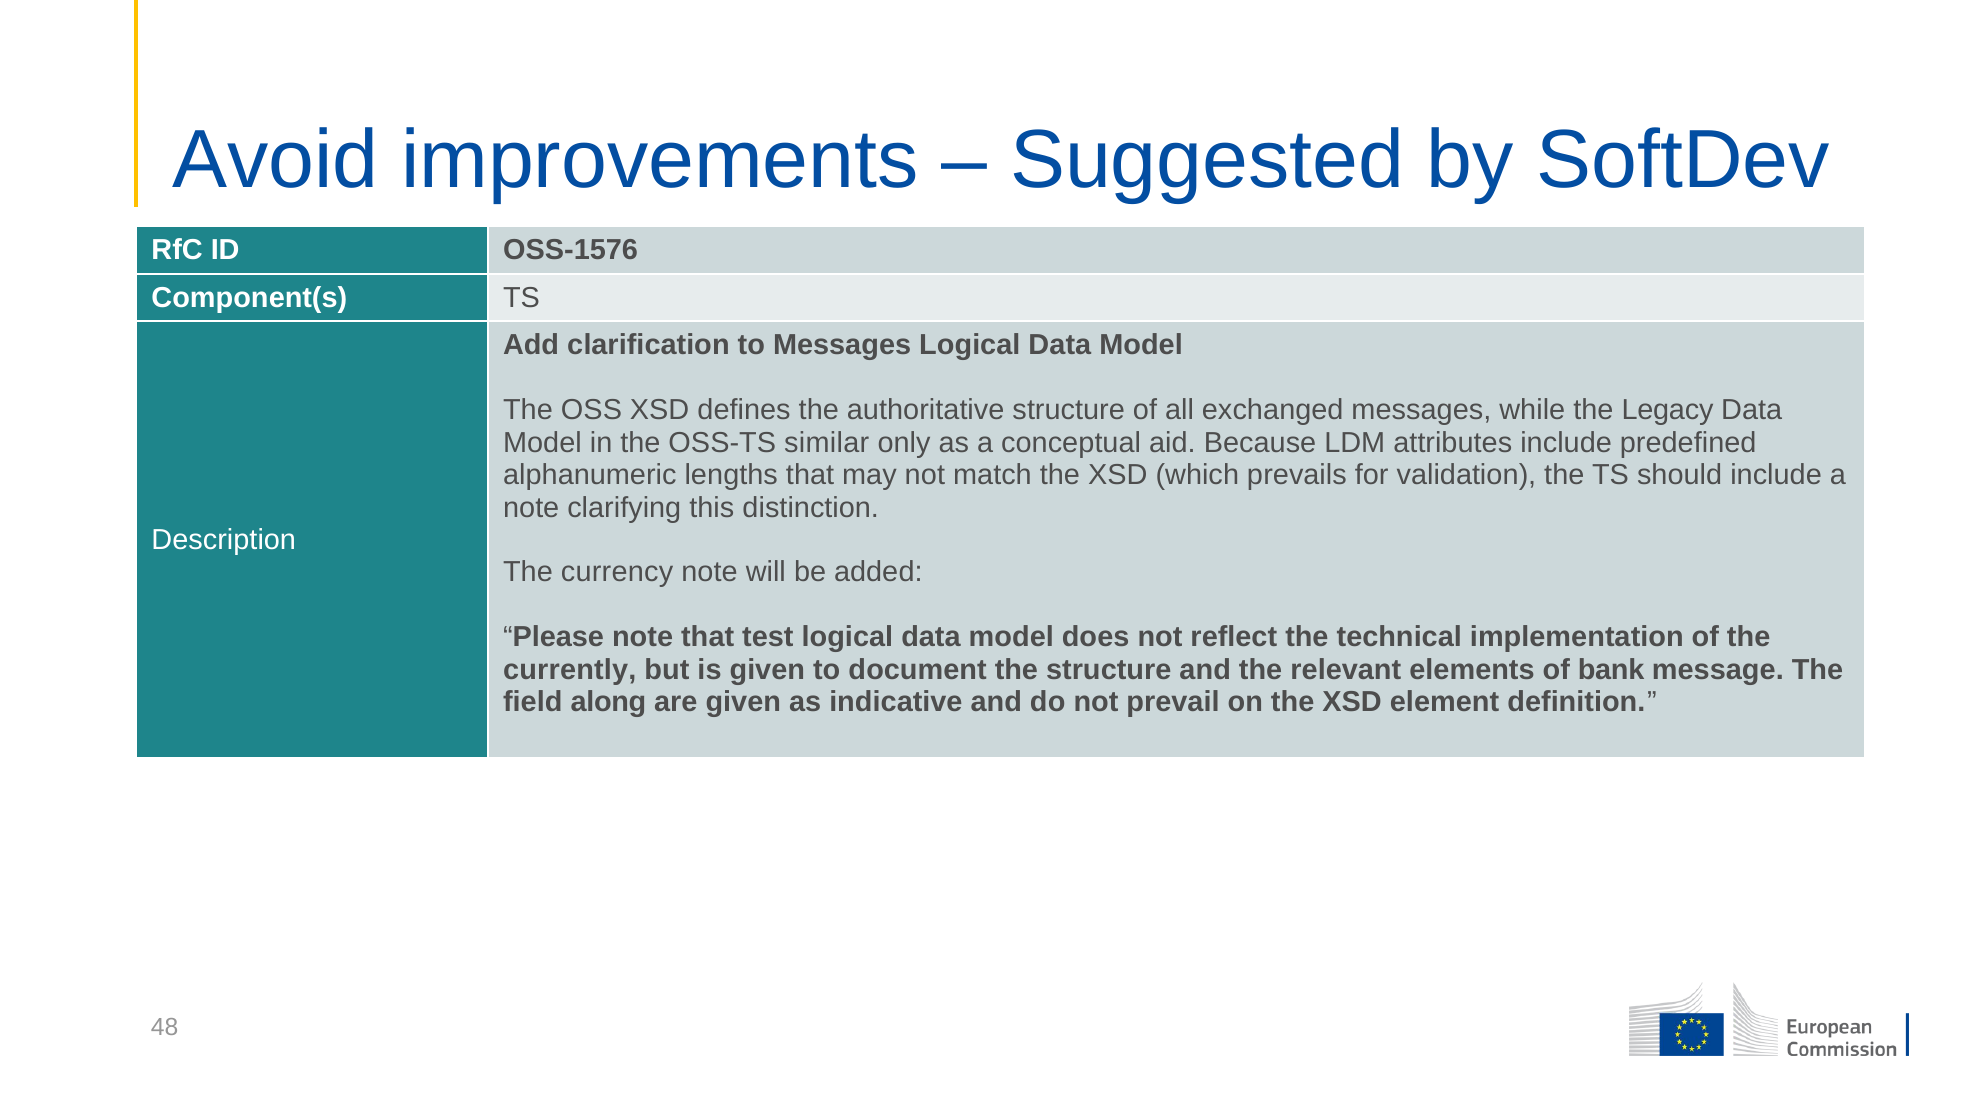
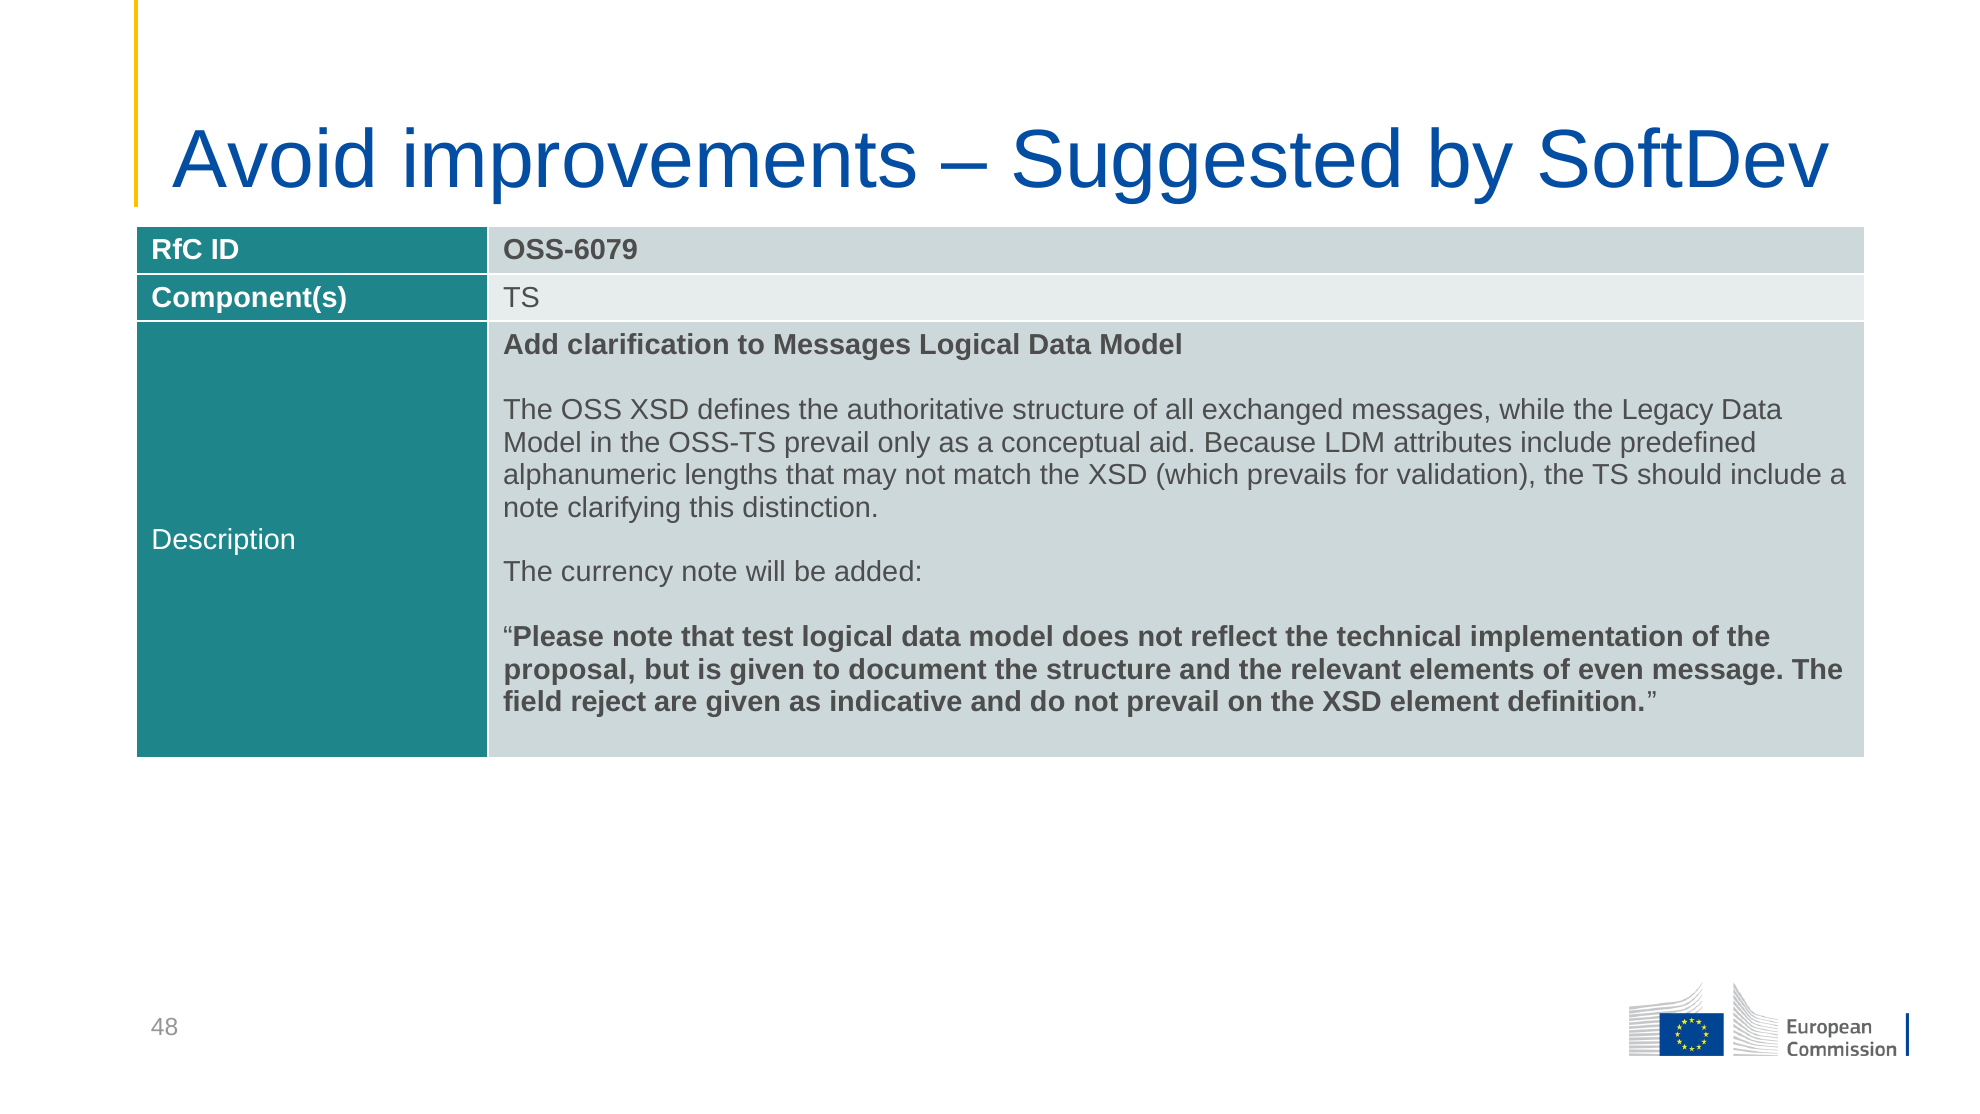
OSS-1576: OSS-1576 -> OSS-6079
OSS‑TS similar: similar -> prevail
currently: currently -> proposal
bank: bank -> even
along: along -> reject
